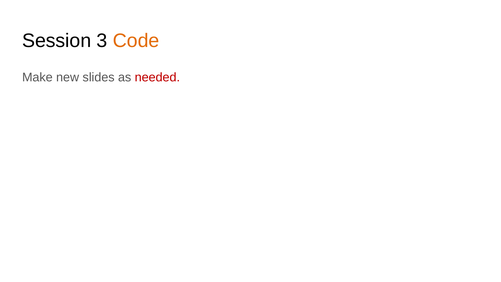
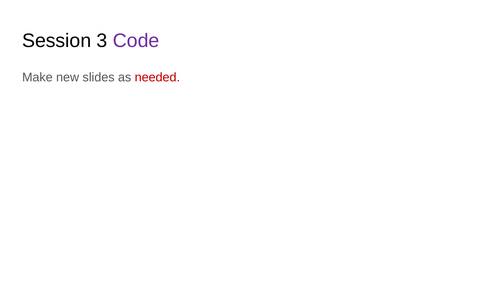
Code colour: orange -> purple
